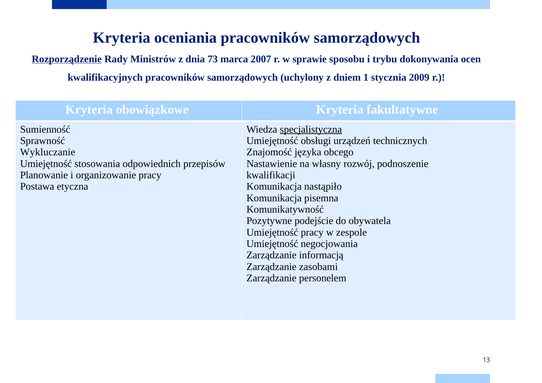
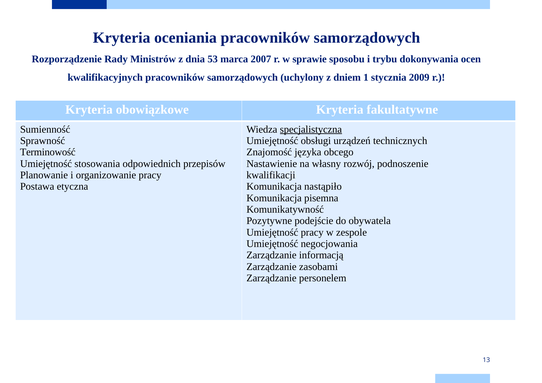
Rozporządzenie underline: present -> none
73: 73 -> 53
Wykluczanie: Wykluczanie -> Terminowość
